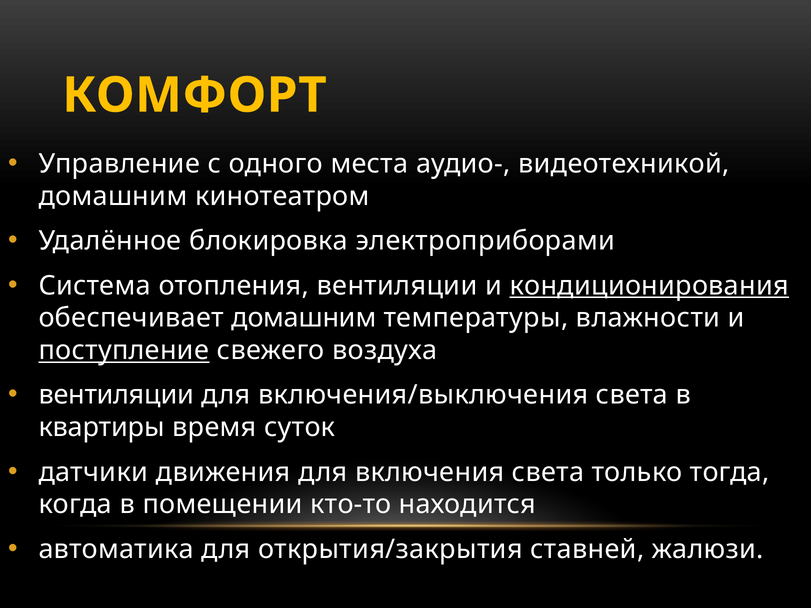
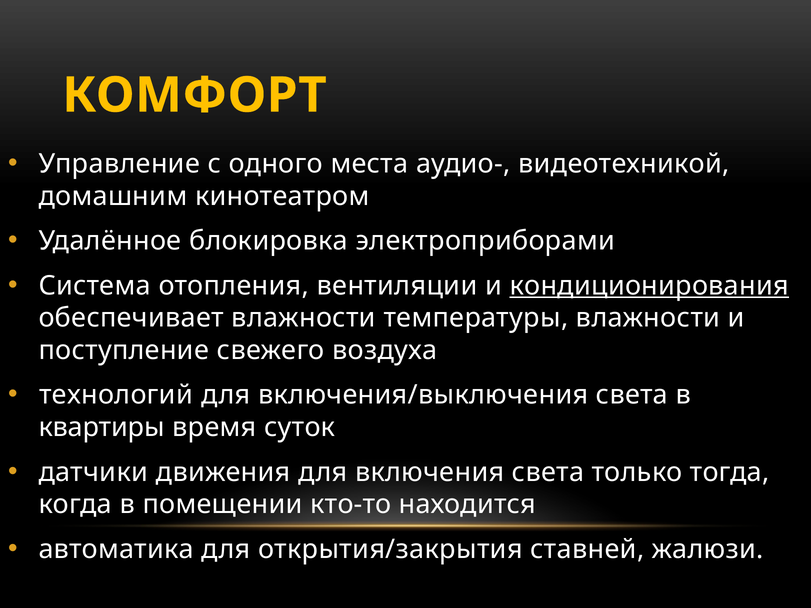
обеспечивает домашним: домашним -> влажности
поступление underline: present -> none
вентиляции at (116, 395): вентиляции -> технологий
